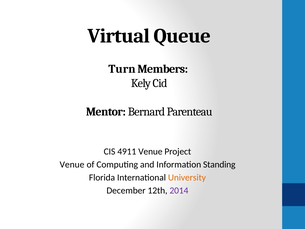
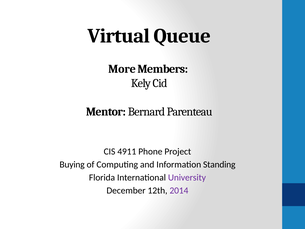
Turn: Turn -> More
4911 Venue: Venue -> Phone
Venue at (72, 164): Venue -> Buying
University colour: orange -> purple
